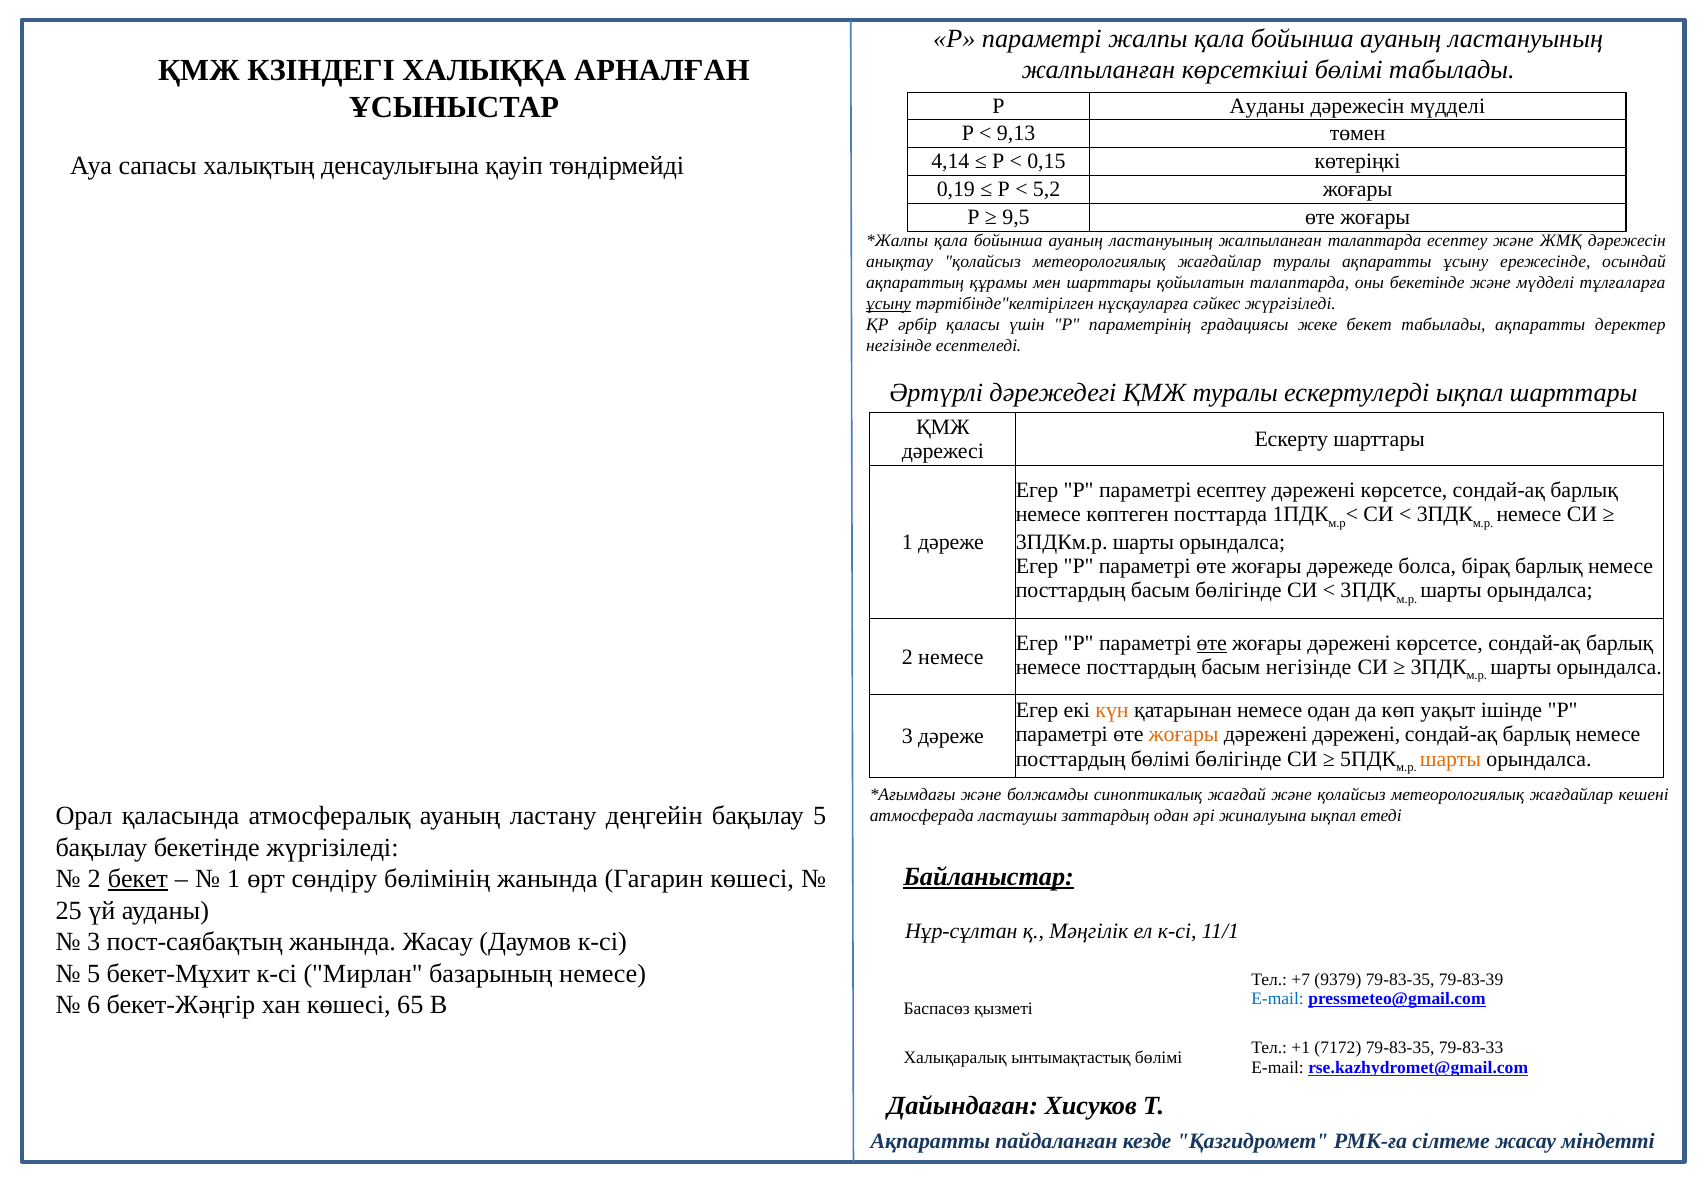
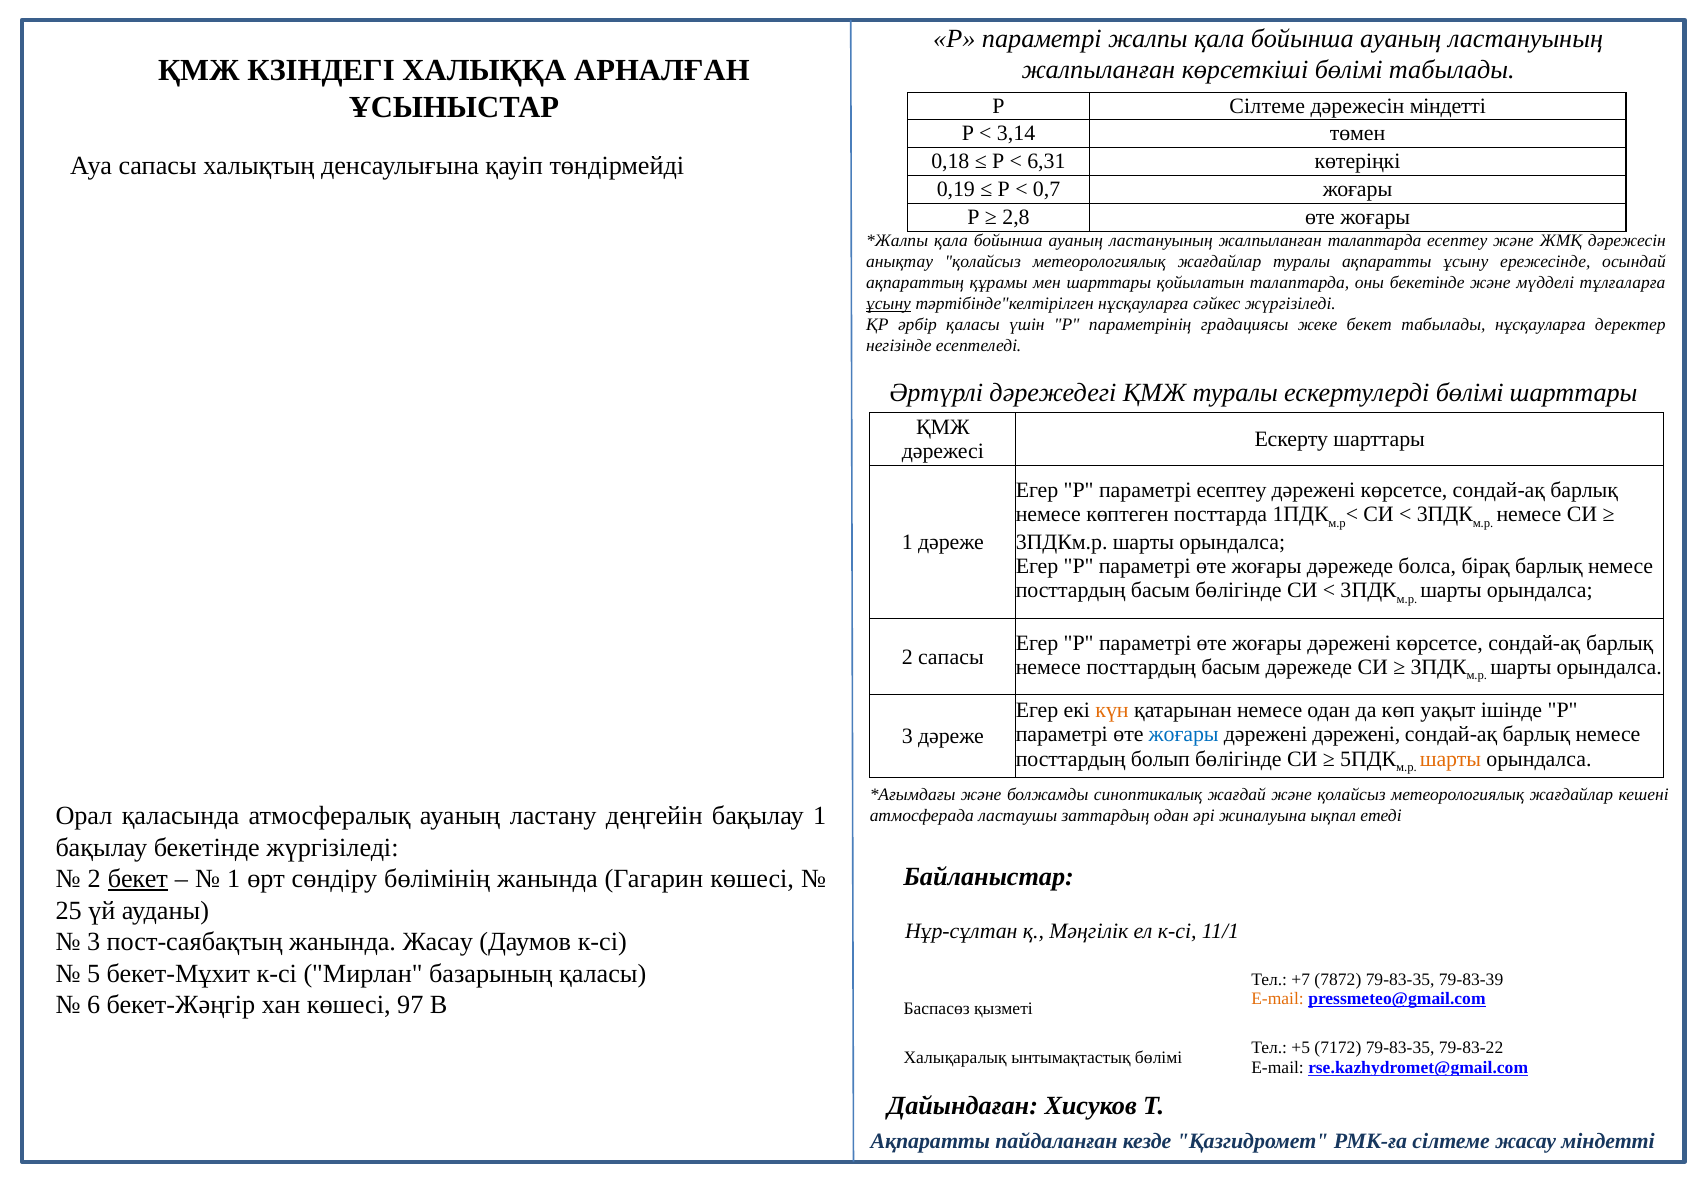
Р Ауданы: Ауданы -> Сілтеме
дәрежесін мүдделі: мүдделі -> міндетті
9,13: 9,13 -> 3,14
4,14: 4,14 -> 0,18
0,15: 0,15 -> 6,31
5,2: 5,2 -> 0,7
9,5: 9,5 -> 2,8
табылады ақпаратты: ақпаратты -> нұсқауларға
ескертулерді ықпал: ықпал -> бөлімі
өте at (1212, 643) underline: present -> none
2 немесе: немесе -> сапасы
басым негізінде: негізінде -> дәрежеде
жоғары at (1184, 735) colour: orange -> blue
посттардың бөлімі: бөлімі -> болып
бақылау 5: 5 -> 1
Байланыстар underline: present -> none
базарының немесе: немесе -> қаласы
9379: 9379 -> 7872
E-mail at (1278, 999) colour: blue -> orange
65: 65 -> 97
+1: +1 -> +5
79-83-33: 79-83-33 -> 79-83-22
